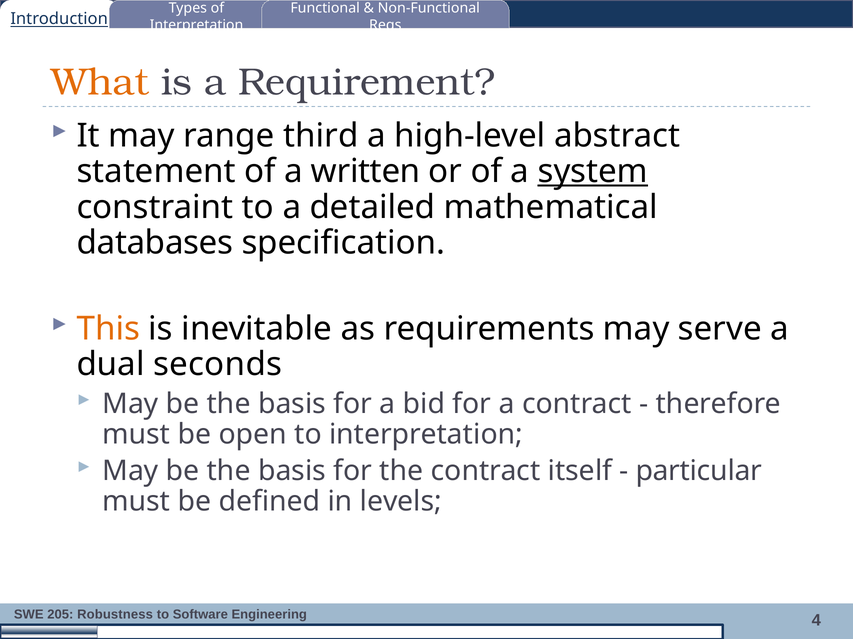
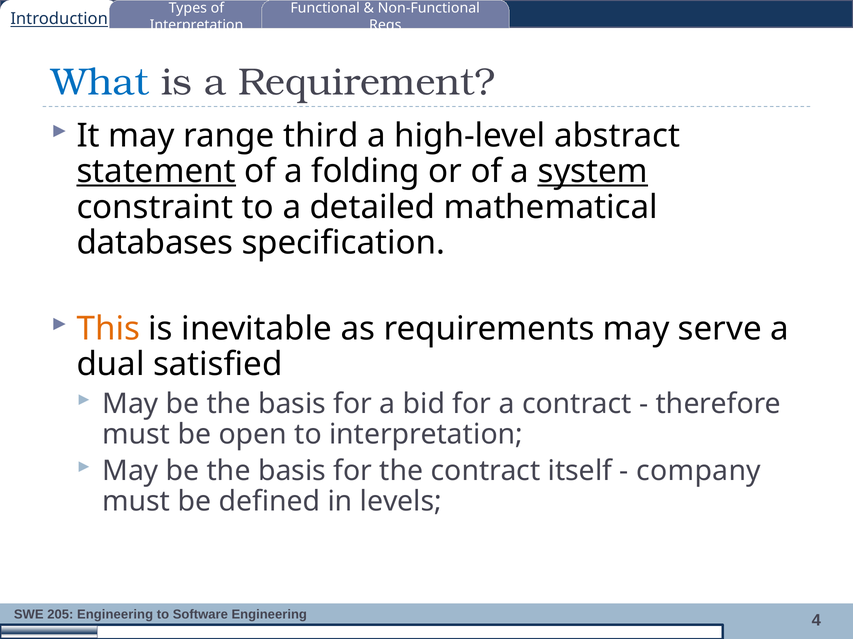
What colour: orange -> blue
statement underline: none -> present
written: written -> folding
seconds: seconds -> satisfied
particular: particular -> company
Robustness at (115, 615): Robustness -> Engineering
